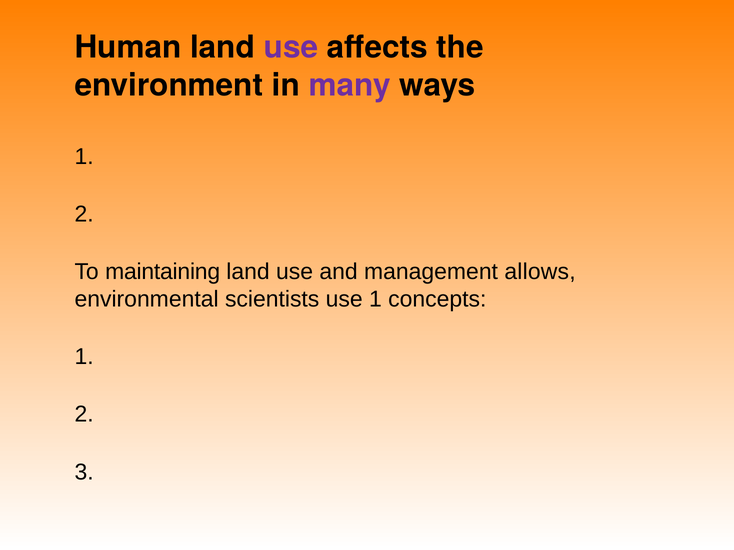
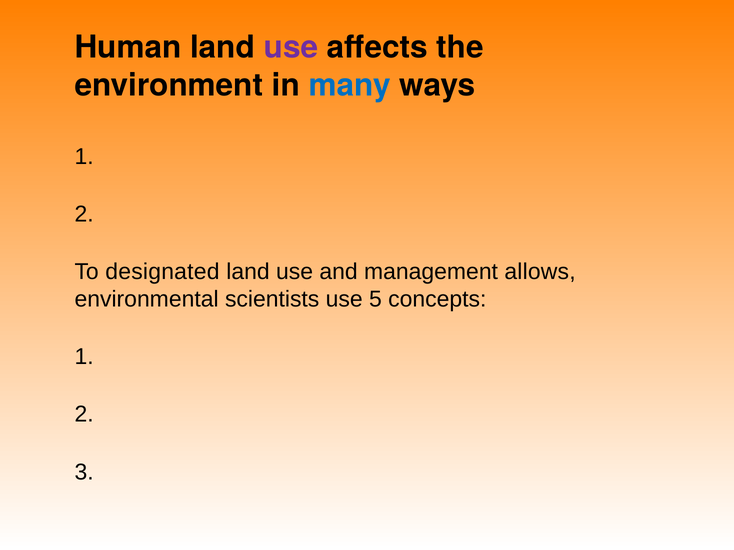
many colour: purple -> blue
maintaining: maintaining -> designated
use 1: 1 -> 5
